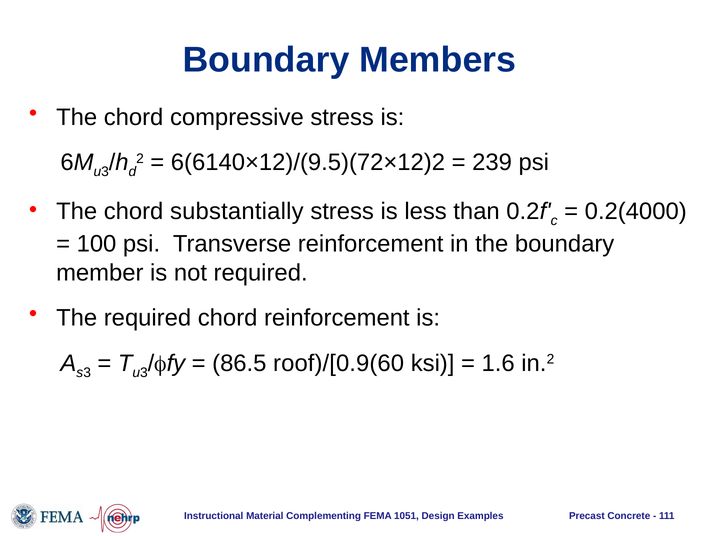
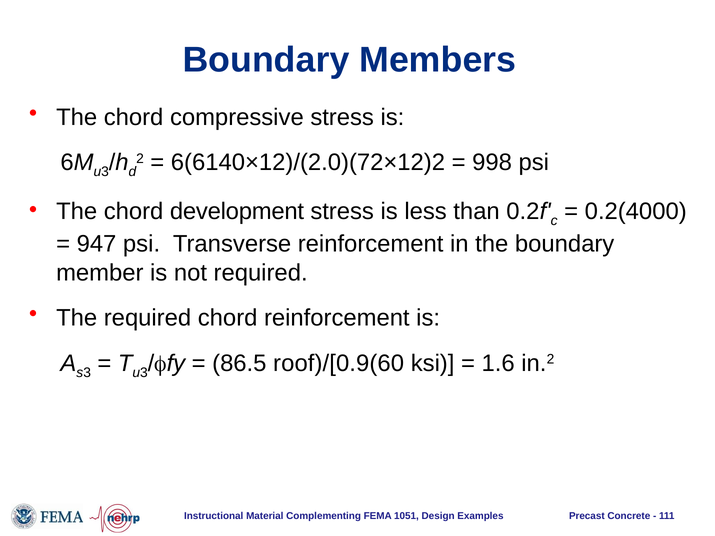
6(6140×12)/(9.5)(72×12)2: 6(6140×12)/(9.5)(72×12)2 -> 6(6140×12)/(2.0)(72×12)2
239: 239 -> 998
substantially: substantially -> development
100: 100 -> 947
